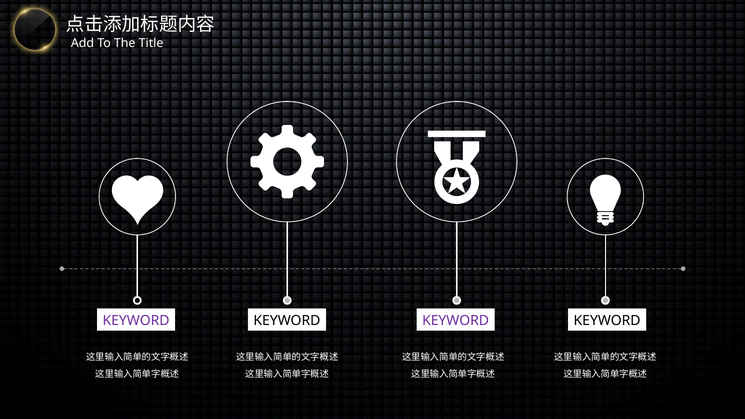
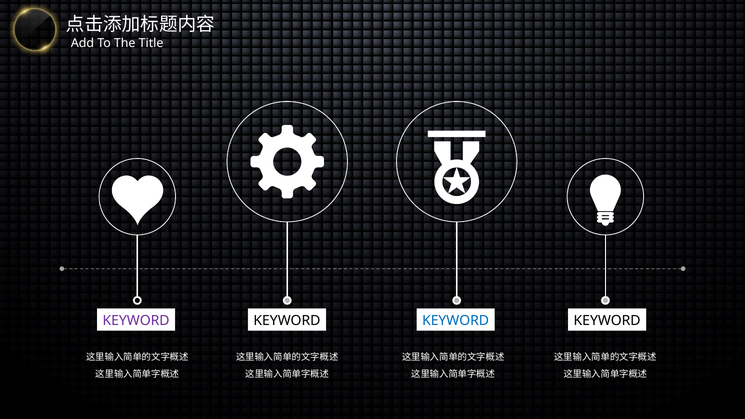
KEYWORD at (456, 321) colour: purple -> blue
